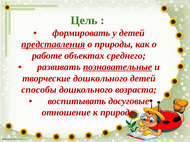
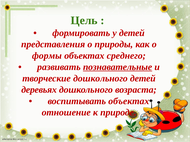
представления underline: present -> none
работе: работе -> формы
способы: способы -> деревьях
воспитывать досуговые: досуговые -> объектах
